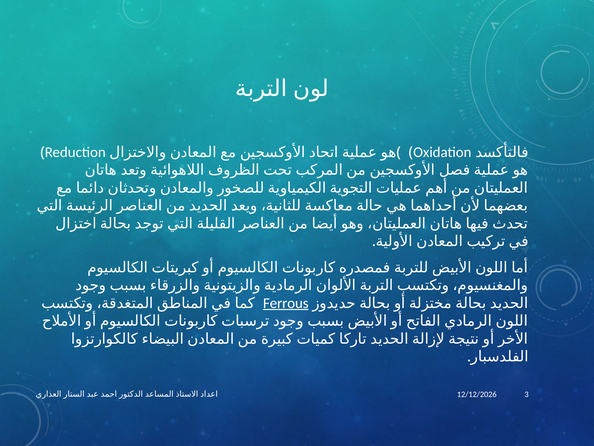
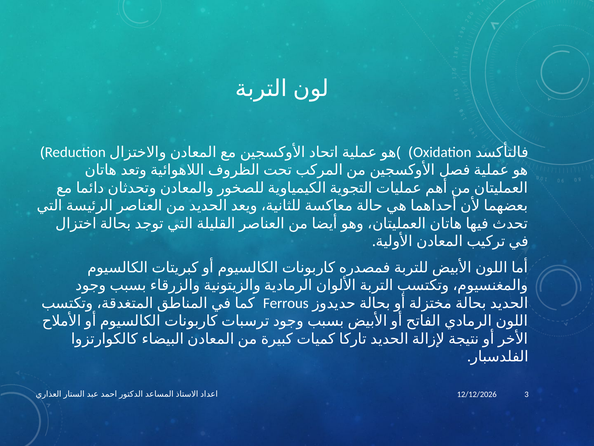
Ferrous underline: present -> none
